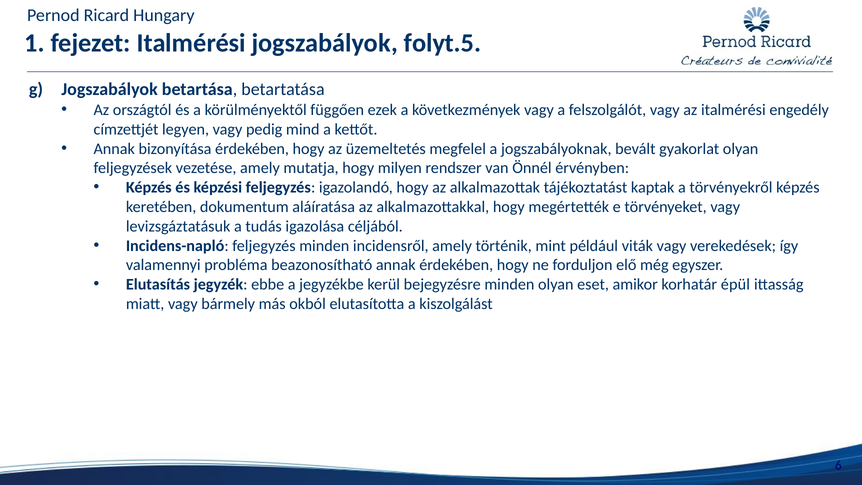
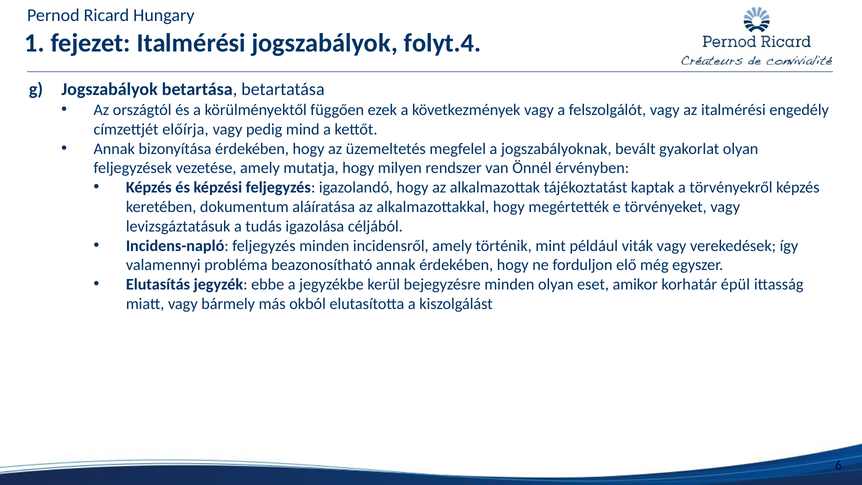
folyt.5: folyt.5 -> folyt.4
legyen: legyen -> előírja
